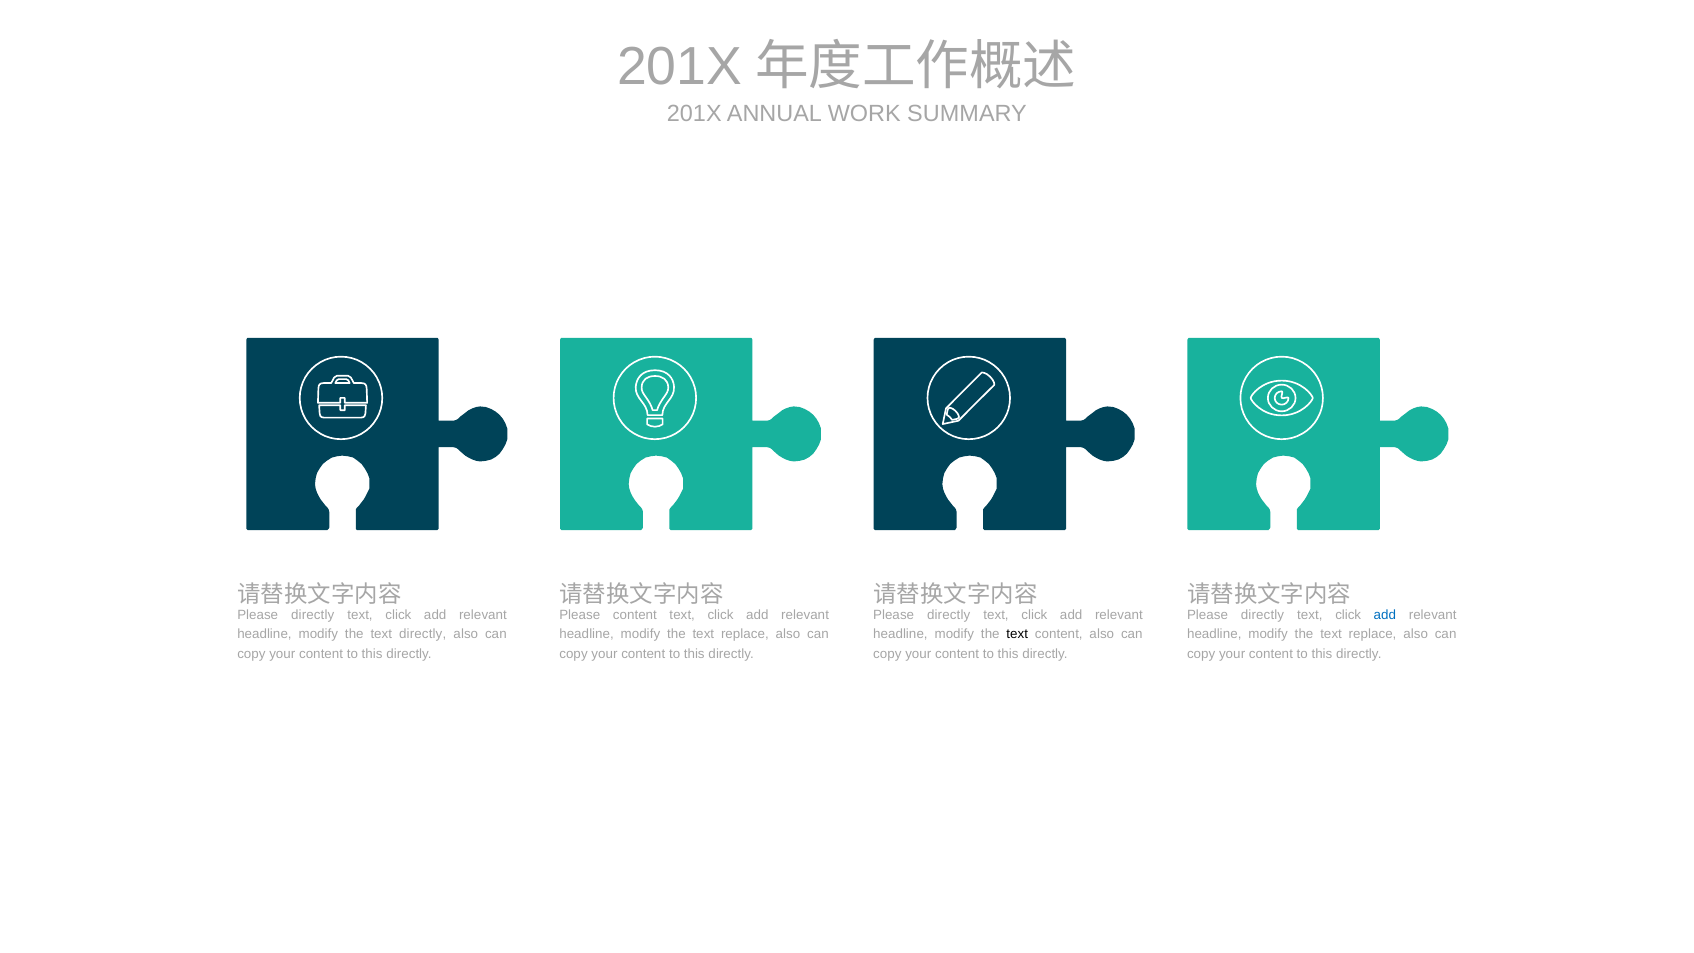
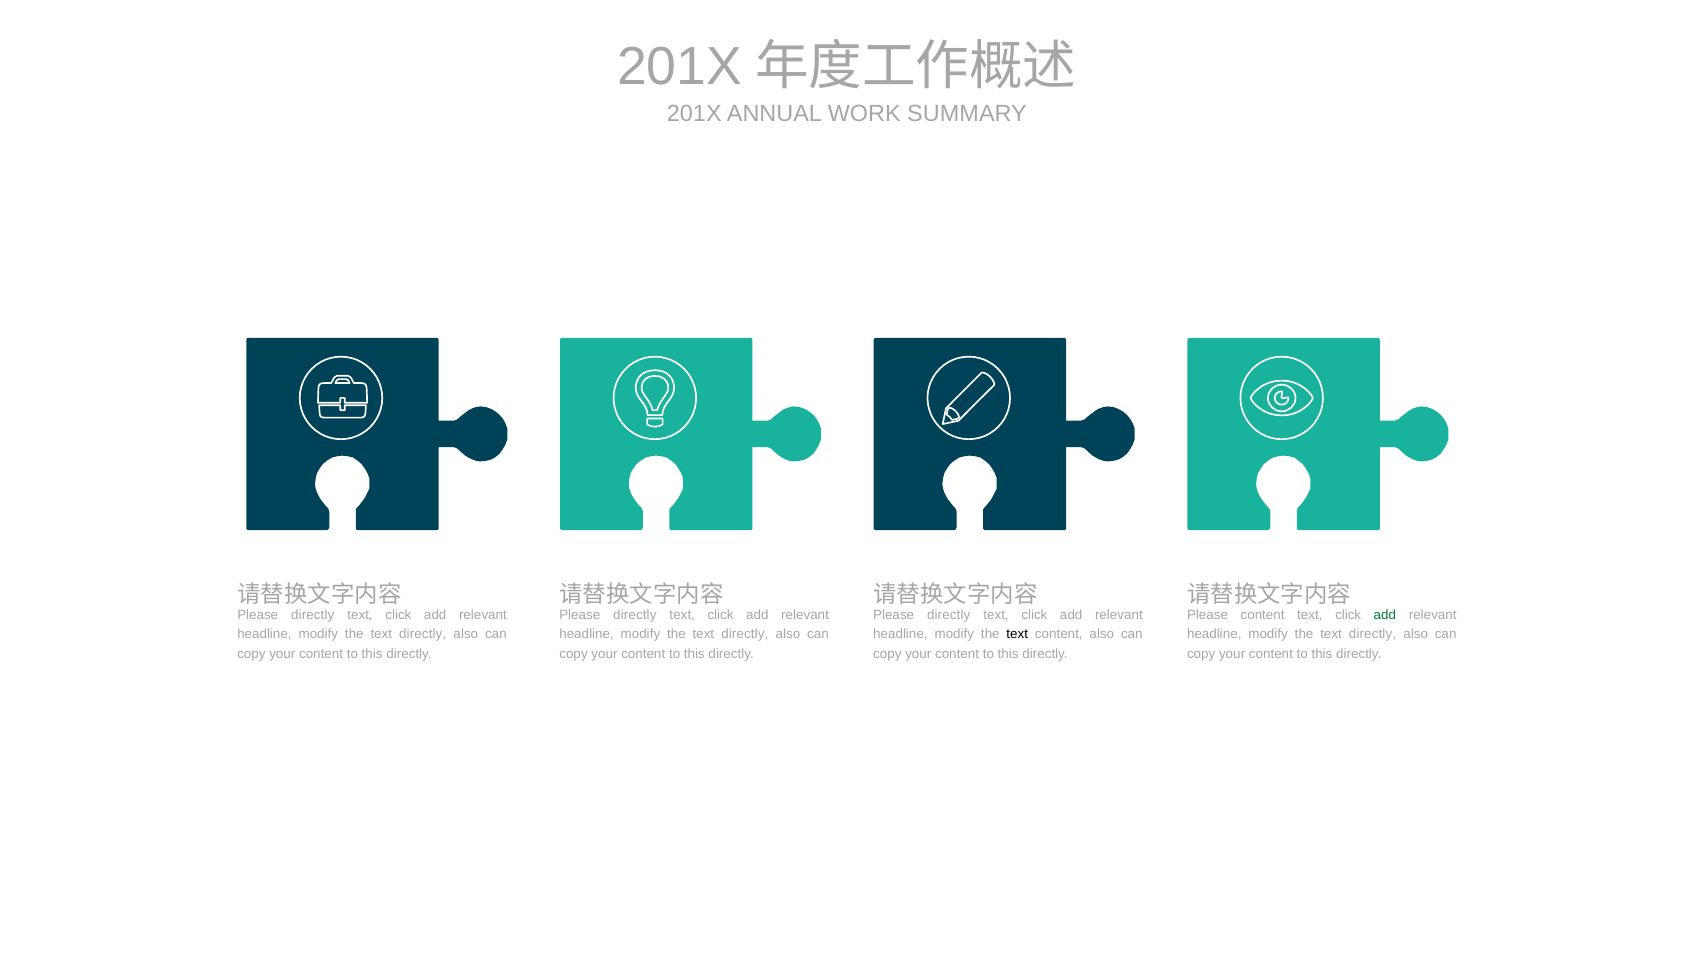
content at (635, 615): content -> directly
directly at (1263, 615): directly -> content
add at (1385, 615) colour: blue -> green
replace at (745, 634): replace -> directly
replace at (1373, 634): replace -> directly
